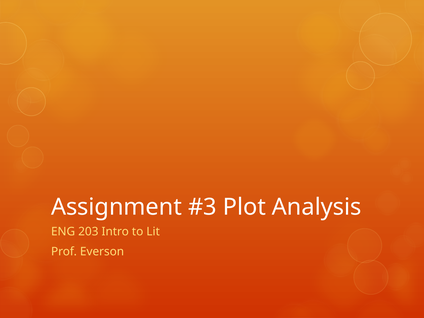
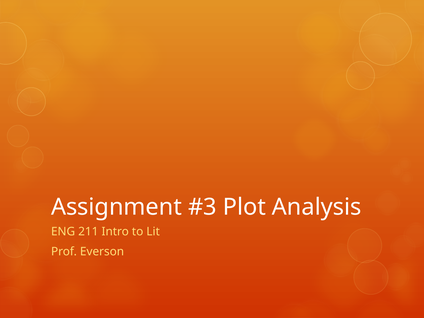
203: 203 -> 211
